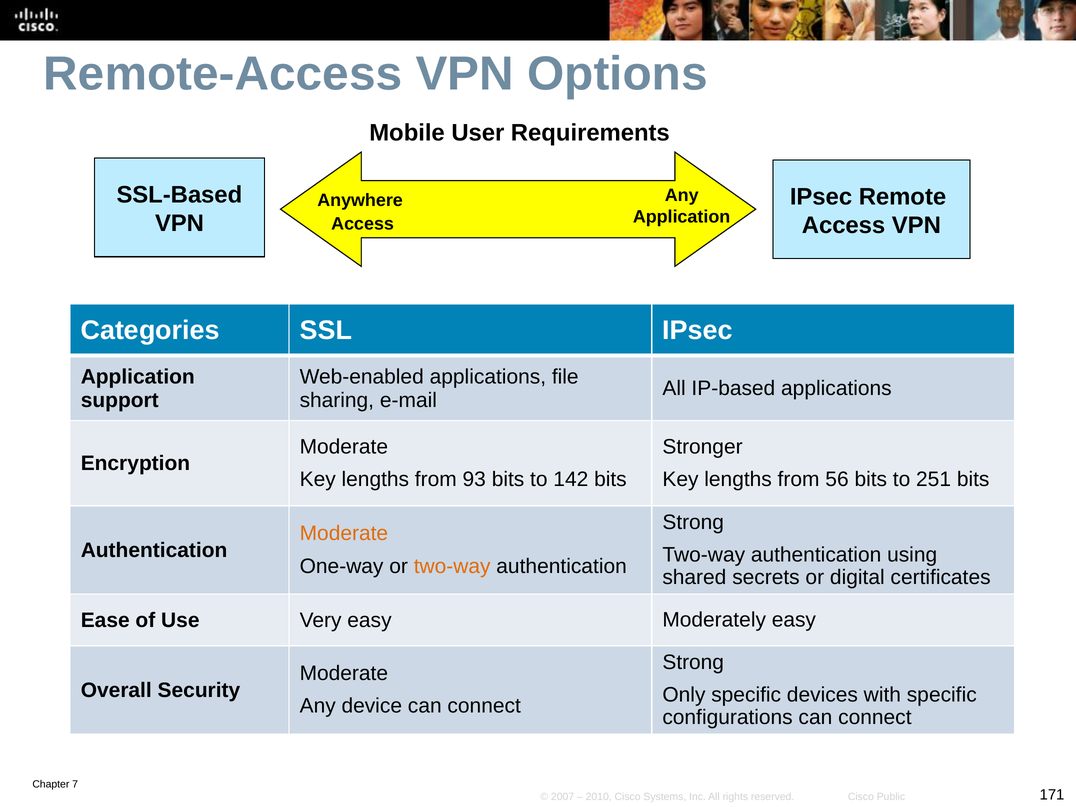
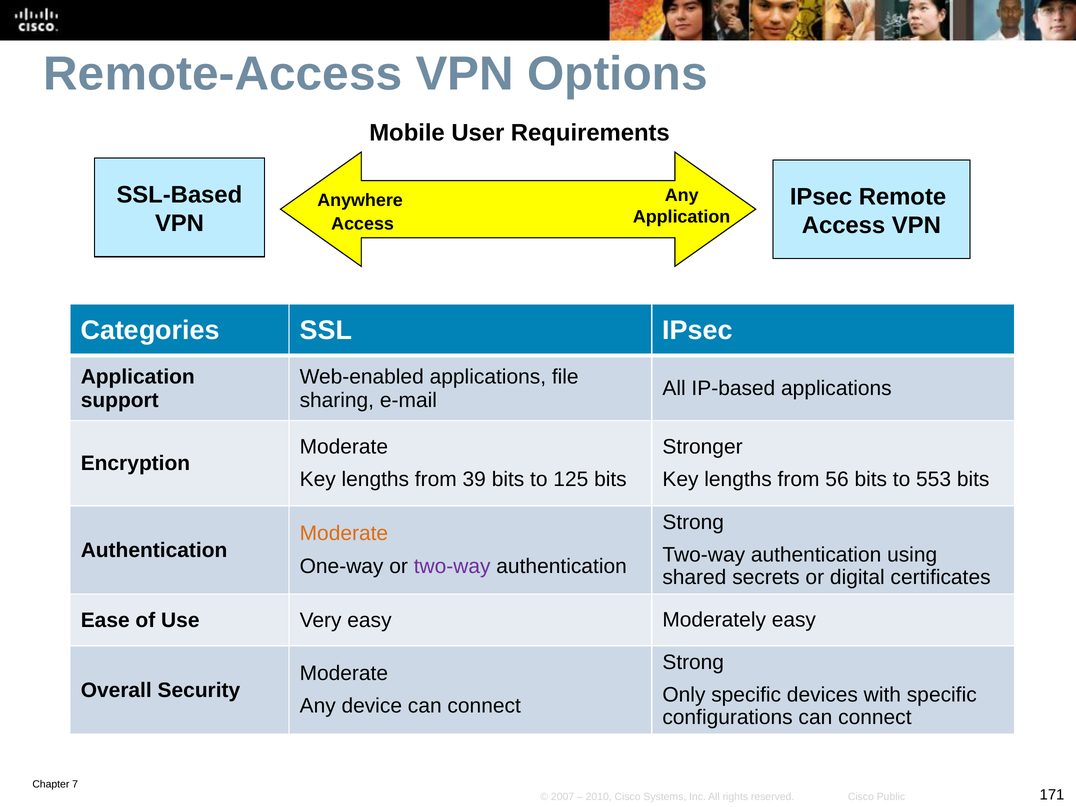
93: 93 -> 39
142: 142 -> 125
251: 251 -> 553
two-way at (452, 566) colour: orange -> purple
